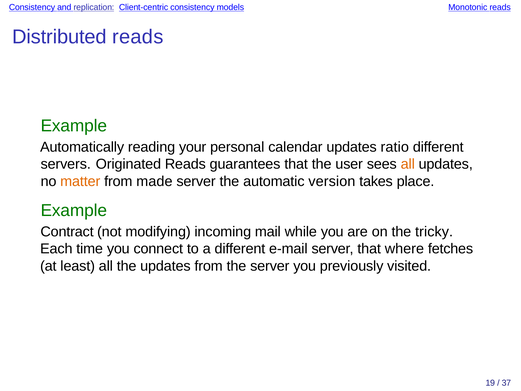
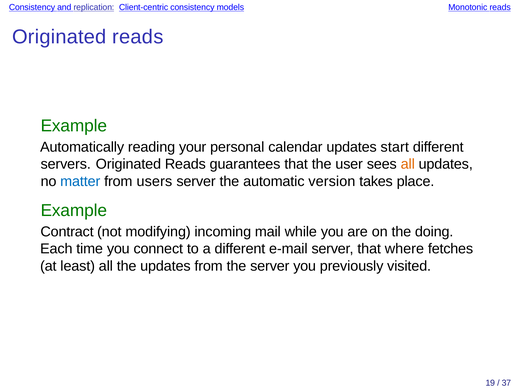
Distributed at (59, 37): Distributed -> Originated
ratio: ratio -> start
matter colour: orange -> blue
made: made -> users
tricky: tricky -> doing
